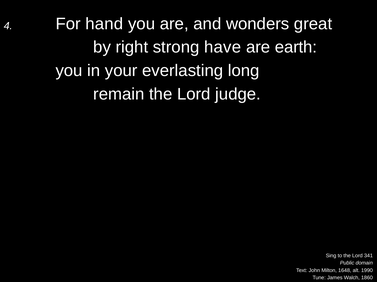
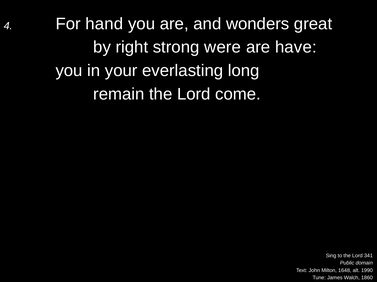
have: have -> were
earth: earth -> have
judge: judge -> come
